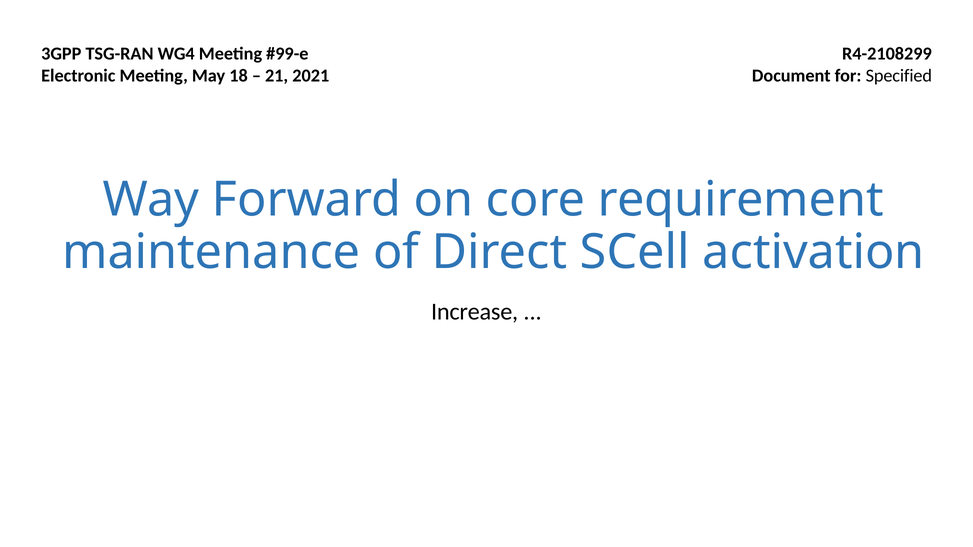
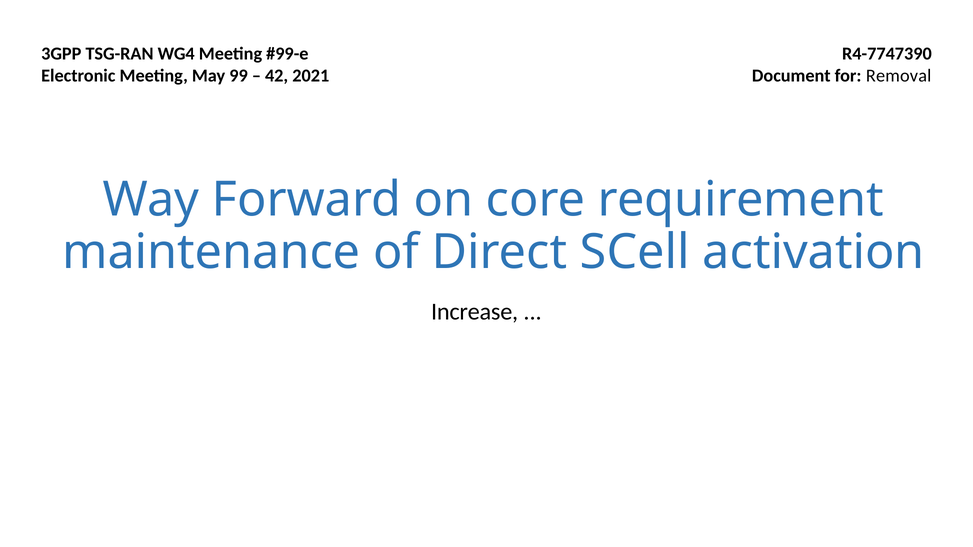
R4-2108299: R4-2108299 -> R4-7747390
18: 18 -> 99
21: 21 -> 42
Specified: Specified -> Removal
